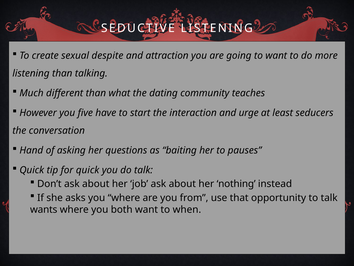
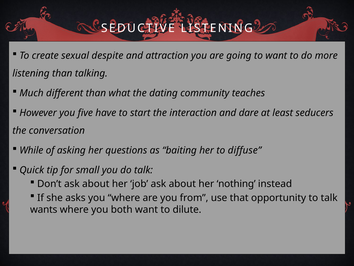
urge: urge -> dare
Hand: Hand -> While
pauses: pauses -> diffuse
for quick: quick -> small
when: when -> dilute
